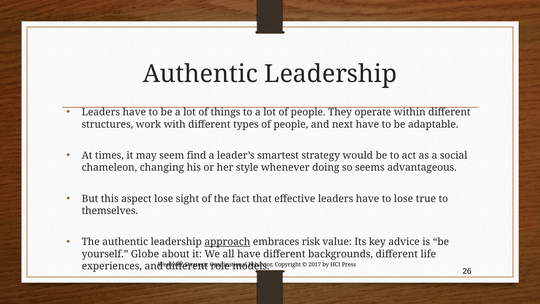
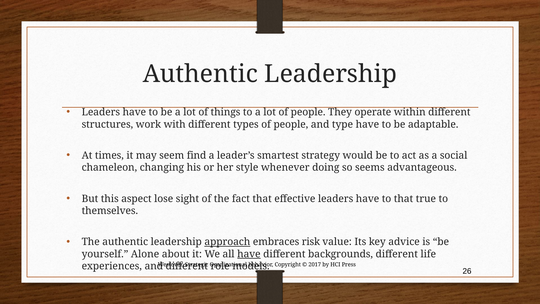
next: next -> type
to lose: lose -> that
Globe: Globe -> Alone
have at (249, 254) underline: none -> present
